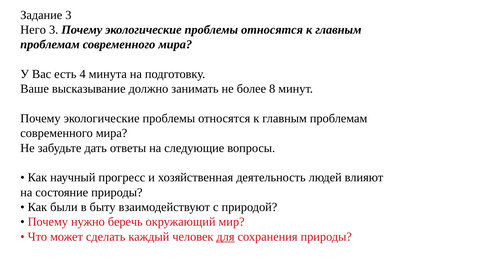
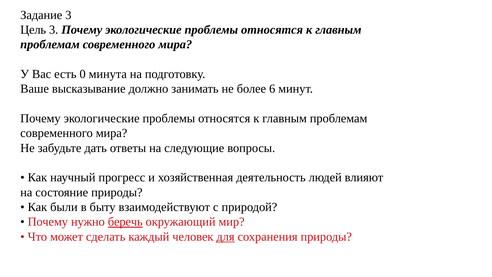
Него: Него -> Цель
4: 4 -> 0
8: 8 -> 6
беречь underline: none -> present
